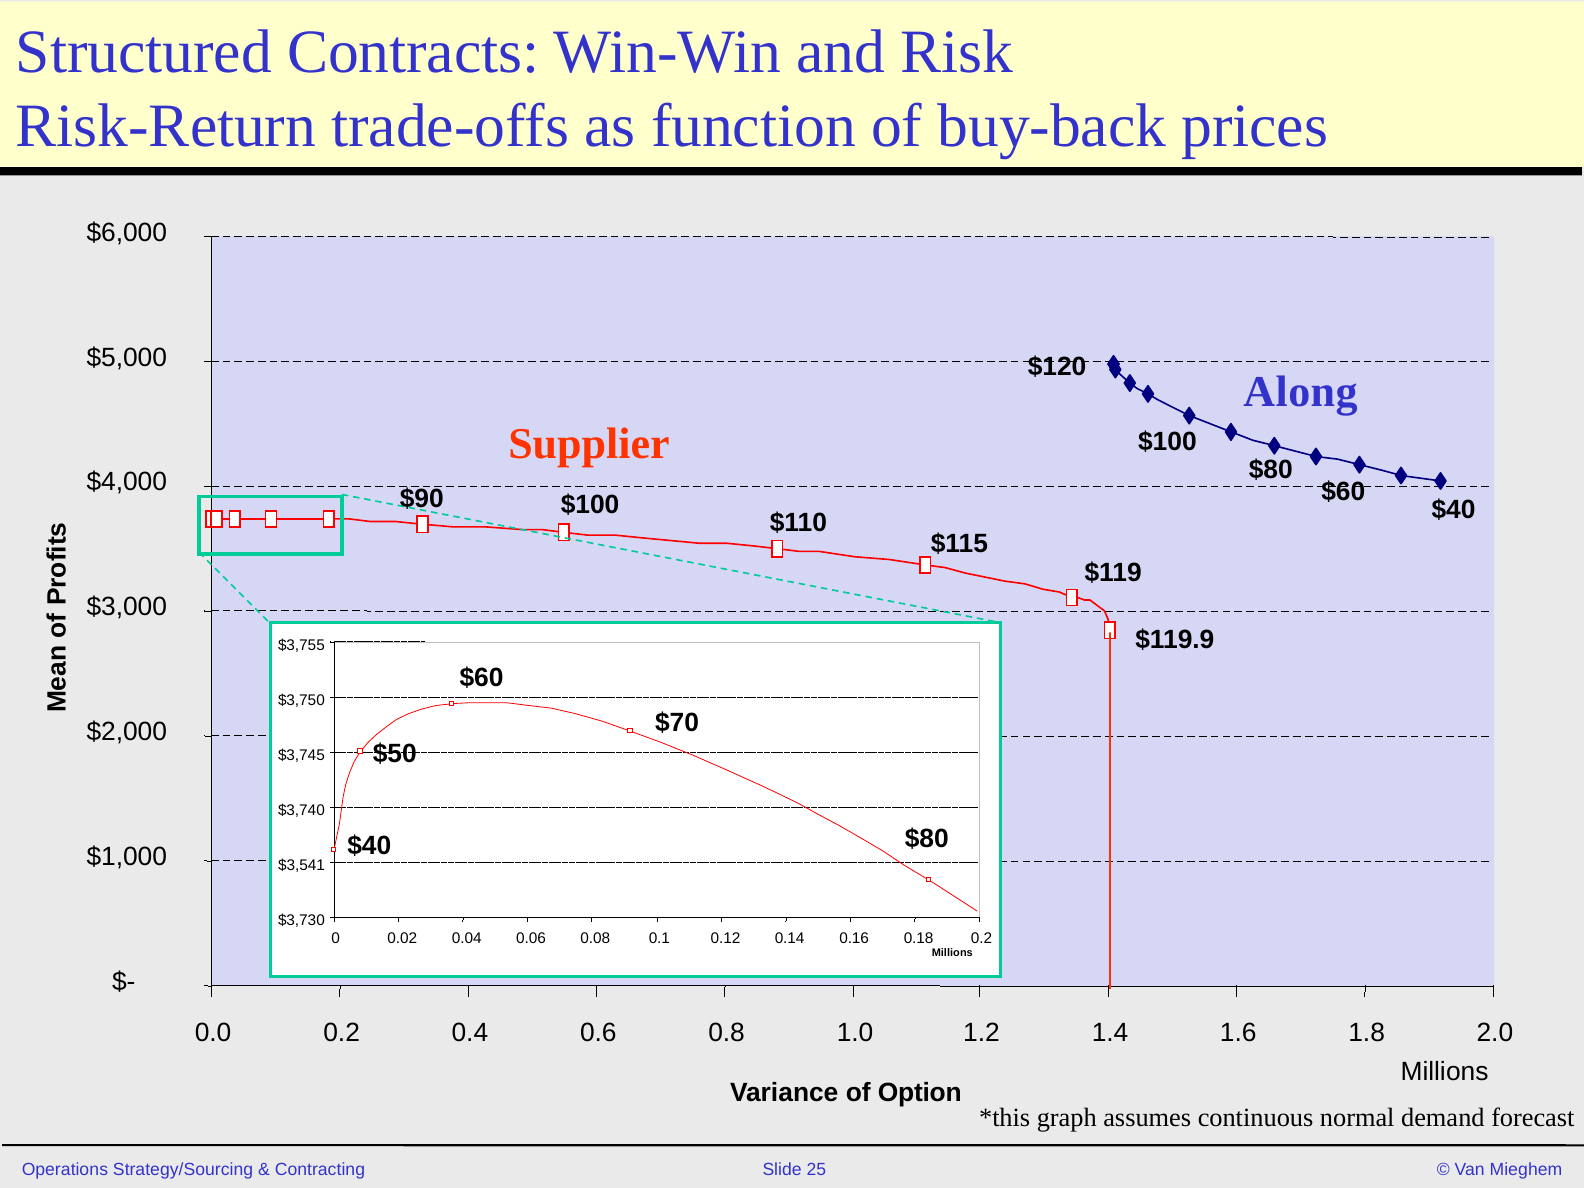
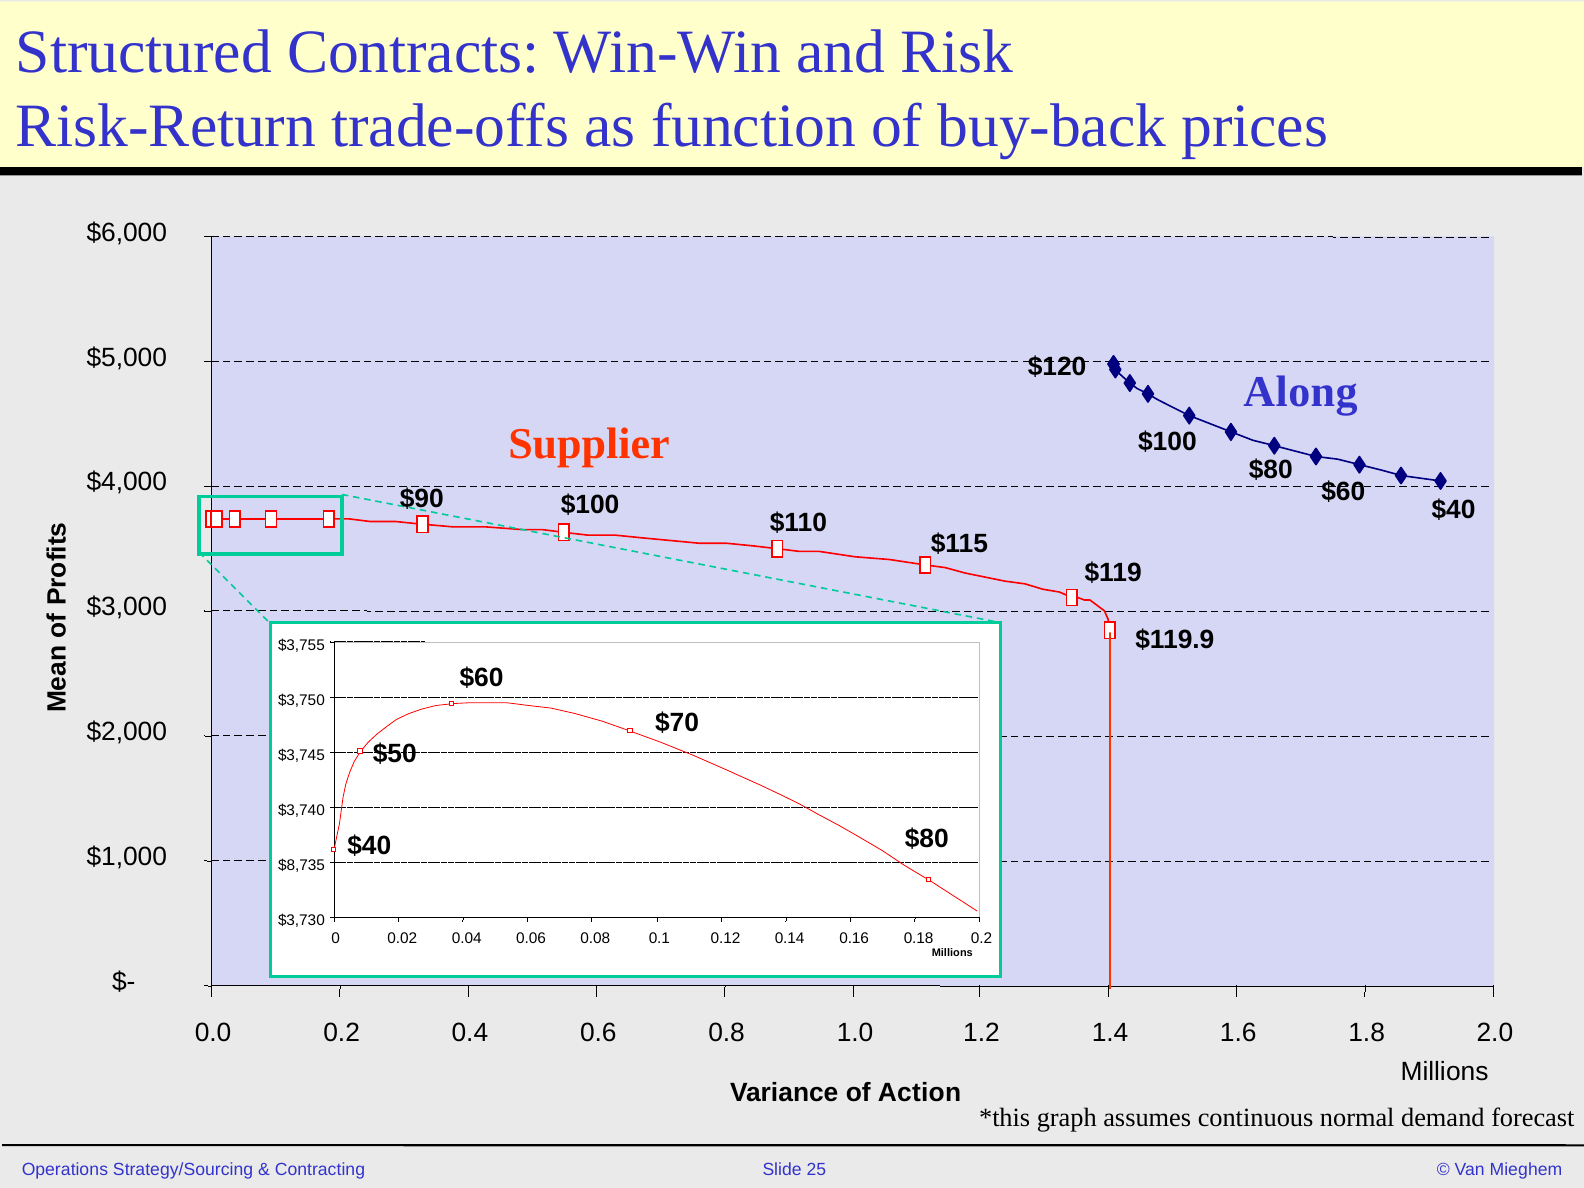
$3,541: $3,541 -> $8,735
Option: Option -> Action
